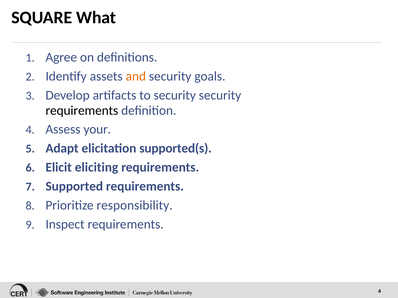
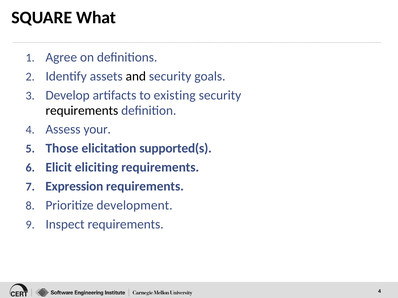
and colour: orange -> black
to security: security -> existing
Adapt: Adapt -> Those
Supported: Supported -> Expression
responsibility: responsibility -> development
